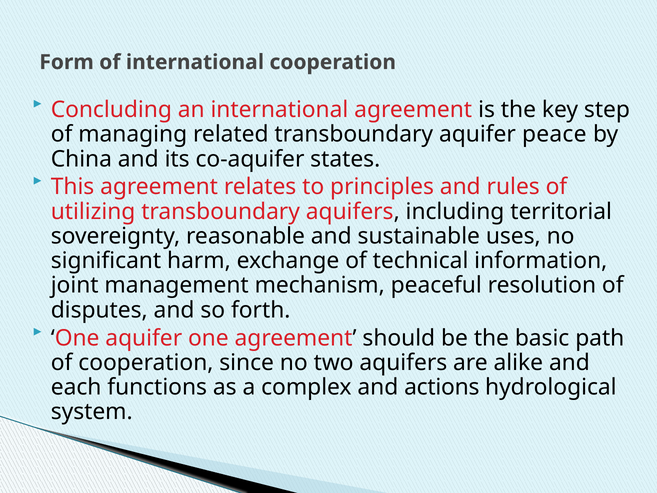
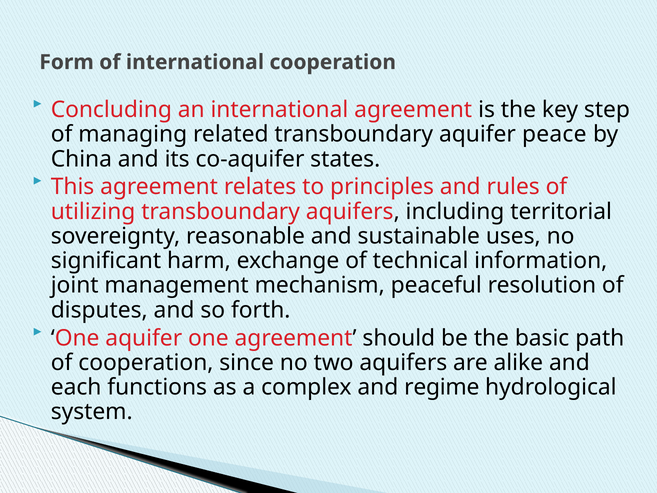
actions: actions -> regime
